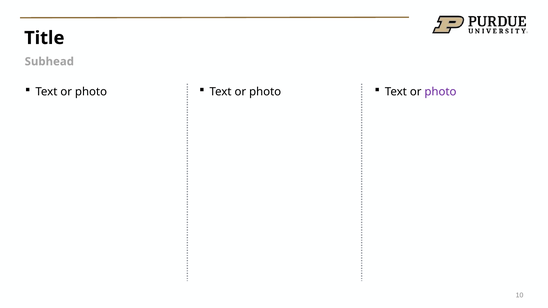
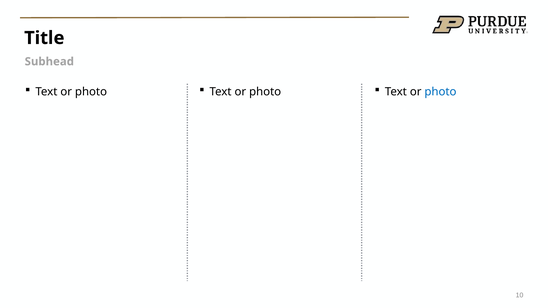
photo at (440, 92) colour: purple -> blue
